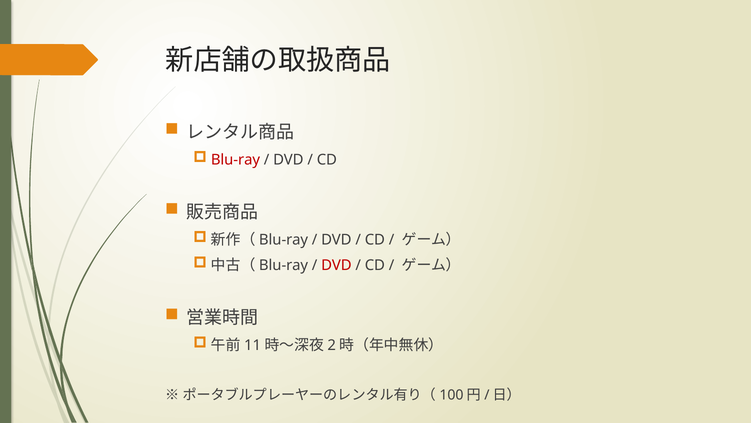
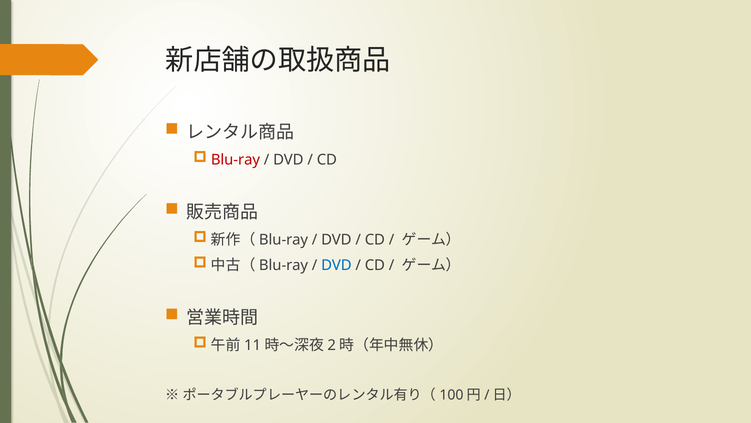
DVD at (336, 265) colour: red -> blue
